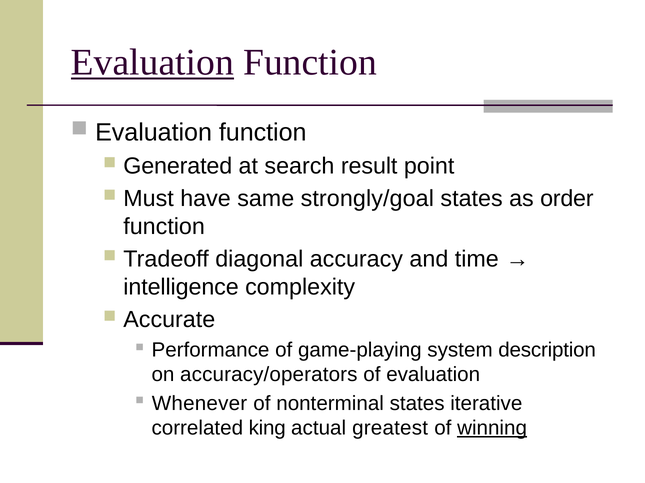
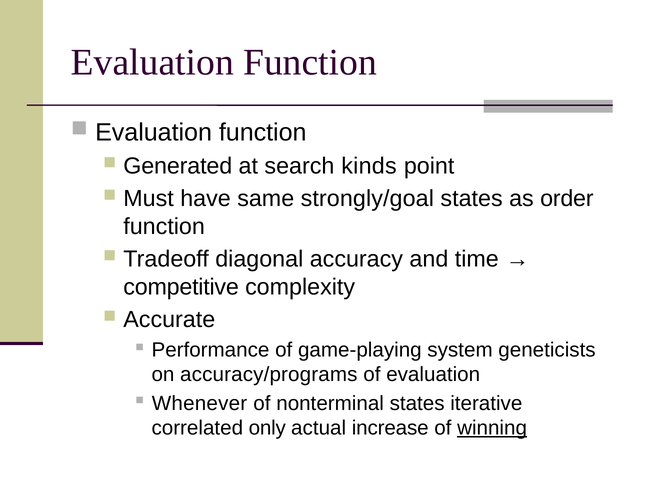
Evaluation at (152, 63) underline: present -> none
result: result -> kinds
intelligence: intelligence -> competitive
description: description -> geneticists
accuracy/operators: accuracy/operators -> accuracy/programs
king: king -> only
greatest: greatest -> increase
